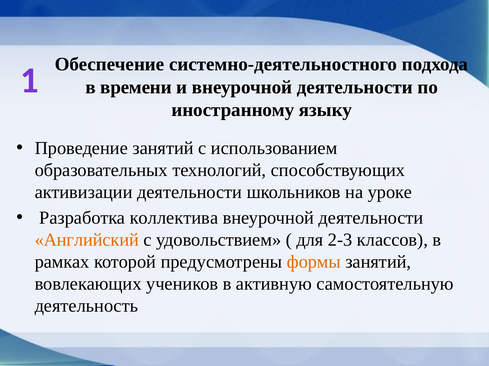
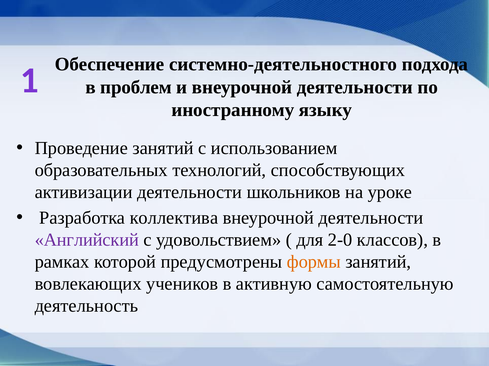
времени: времени -> проблем
Английский colour: orange -> purple
2-3: 2-3 -> 2-0
